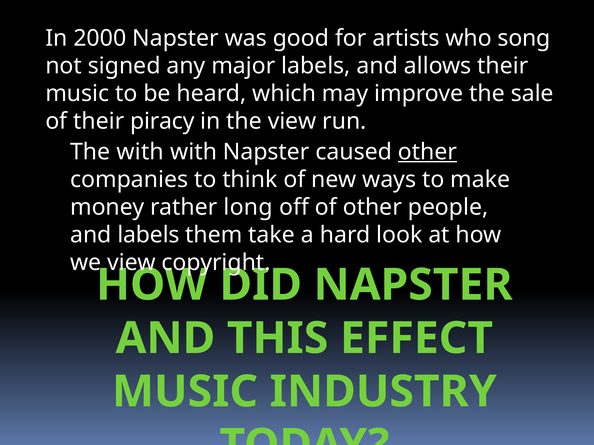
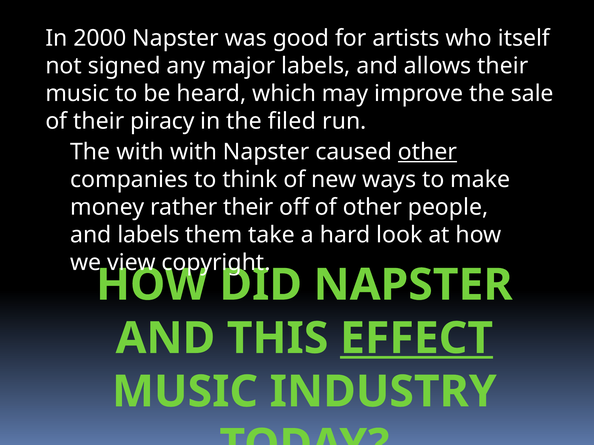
song: song -> itself
the view: view -> filed
rather long: long -> their
EFFECT underline: none -> present
